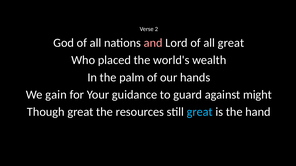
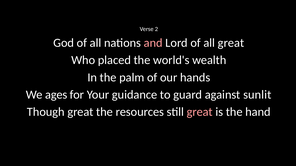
gain: gain -> ages
might: might -> sunlit
great at (200, 112) colour: light blue -> pink
